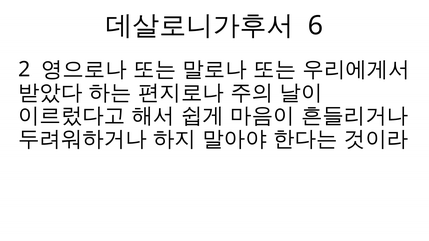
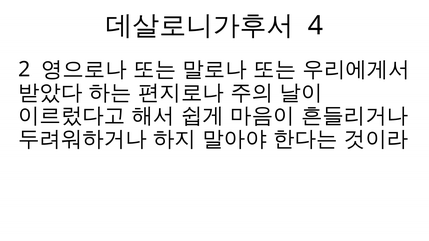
6: 6 -> 4
